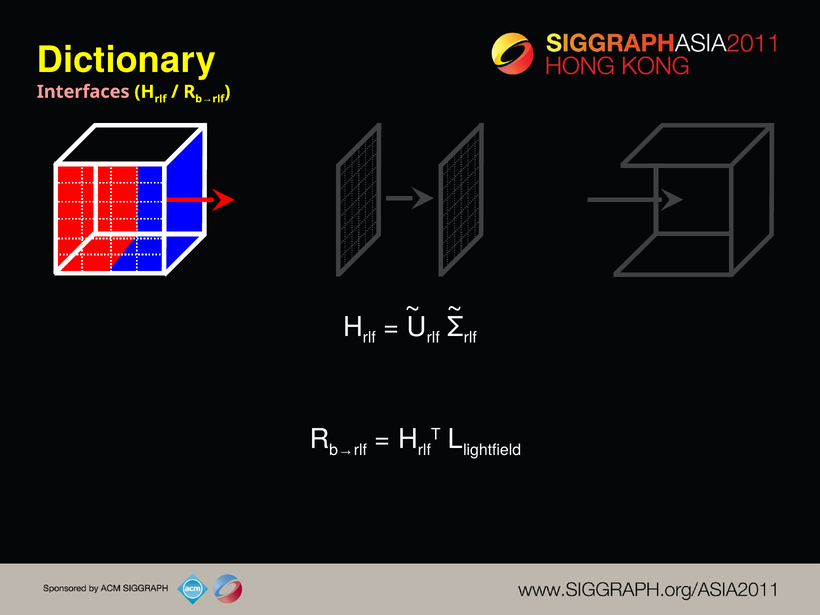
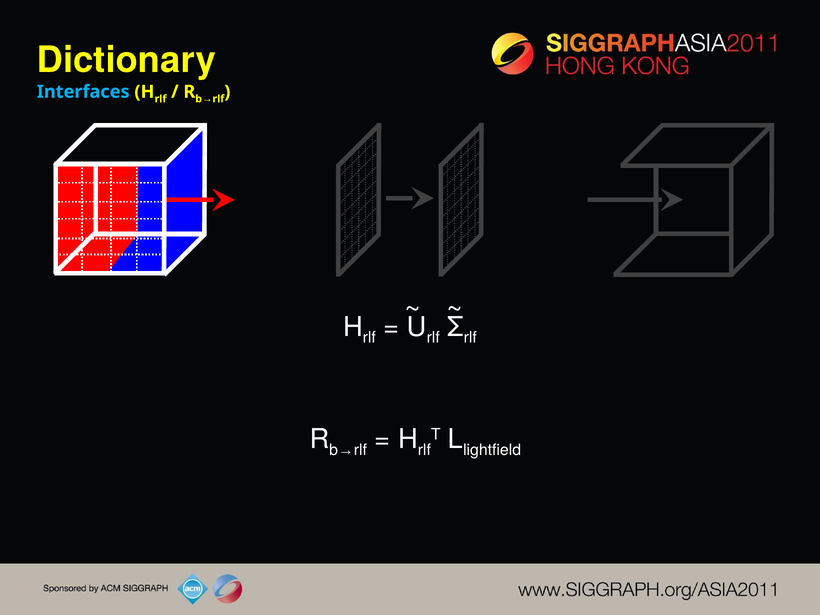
Interfaces colour: pink -> light blue
